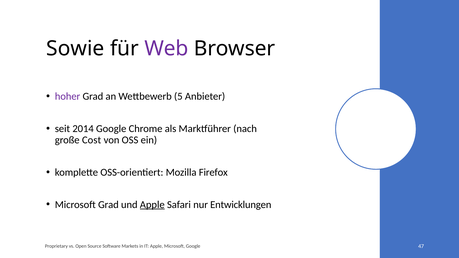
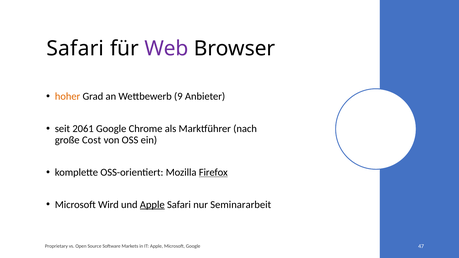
Sowie at (75, 48): Sowie -> Safari
hoher colour: purple -> orange
5: 5 -> 9
2014: 2014 -> 2061
Firefox underline: none -> present
Microsoft Grad: Grad -> Wird
Entwicklungen: Entwicklungen -> Seminararbeit
